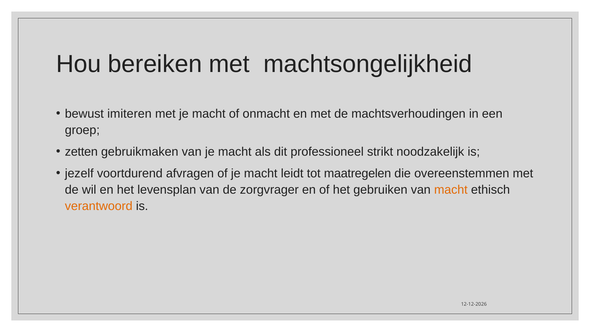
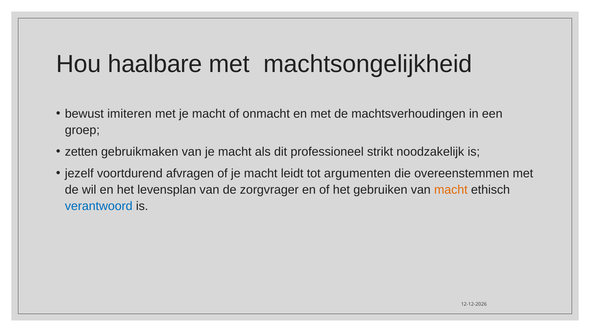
bereiken: bereiken -> haalbare
maatregelen: maatregelen -> argumenten
verantwoord colour: orange -> blue
